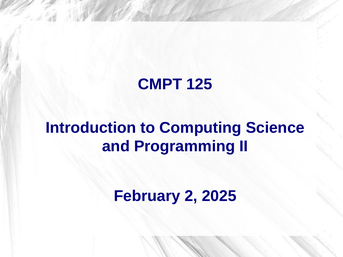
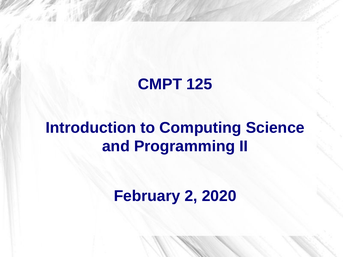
2025: 2025 -> 2020
